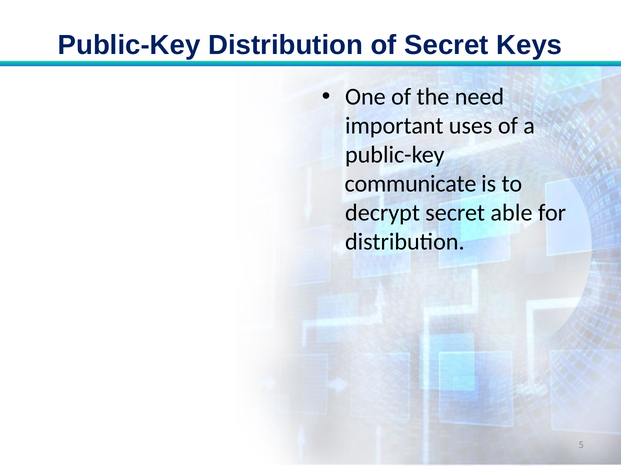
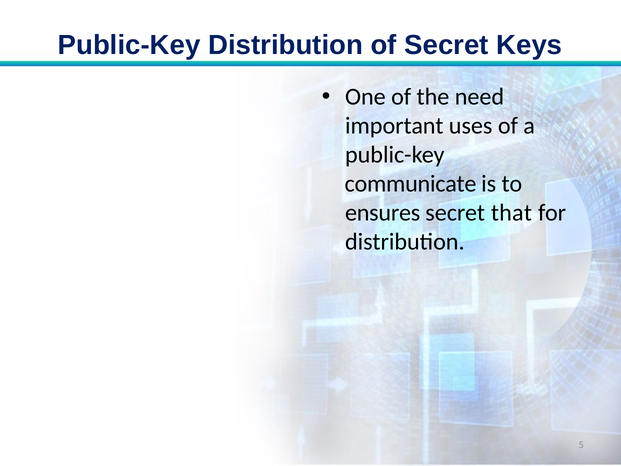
decrypt: decrypt -> ensures
able: able -> that
